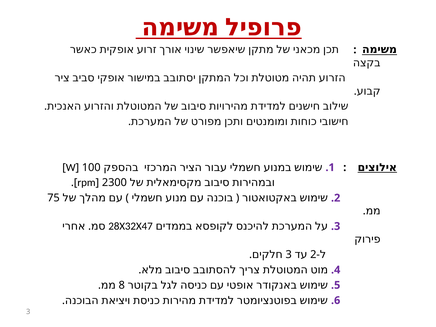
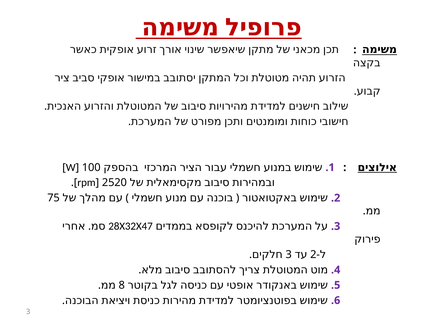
2300: 2300 -> 2520
